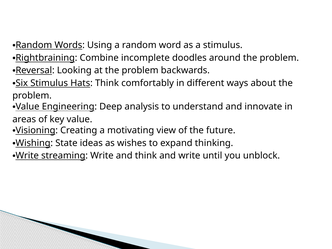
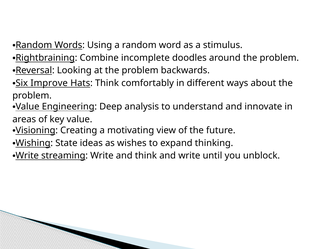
Six Stimulus: Stimulus -> Improve
